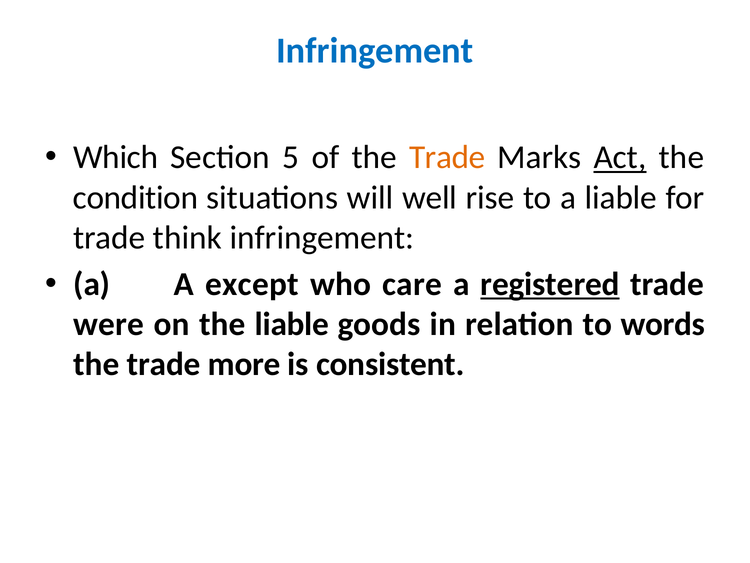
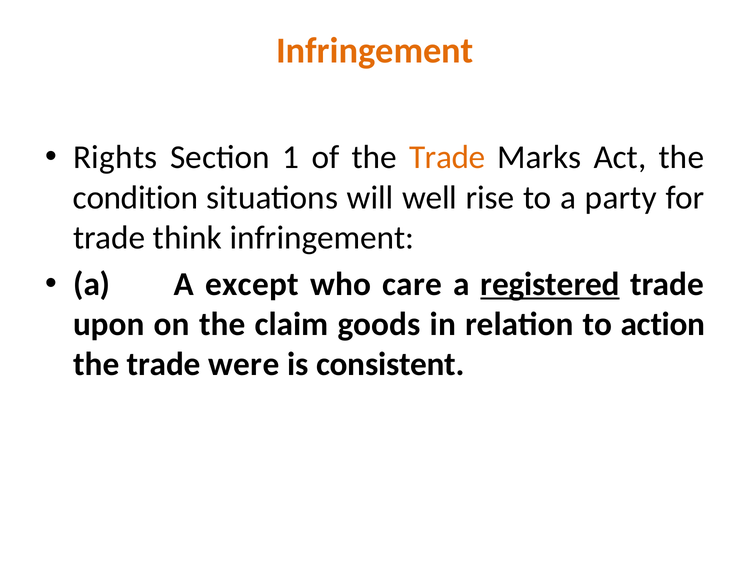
Infringement at (375, 51) colour: blue -> orange
Which: Which -> Rights
5: 5 -> 1
Act underline: present -> none
a liable: liable -> party
were: were -> upon
the liable: liable -> claim
words: words -> action
more: more -> were
